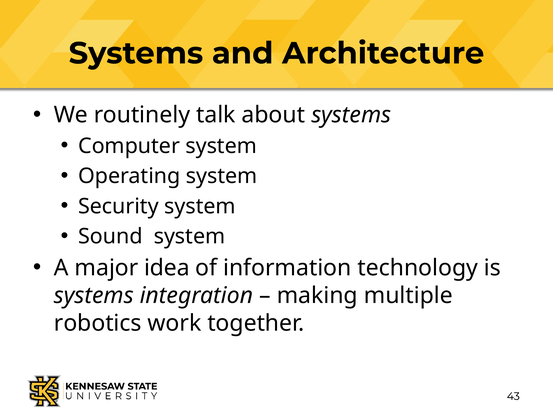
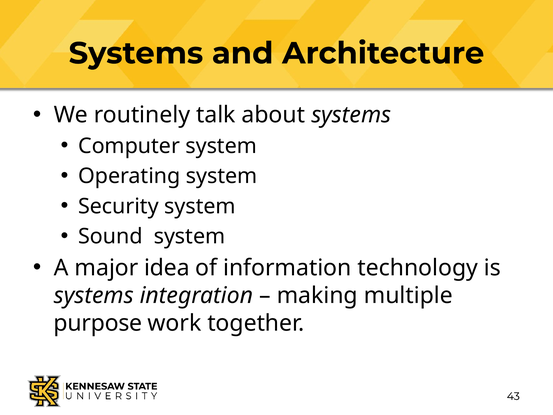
robotics: robotics -> purpose
